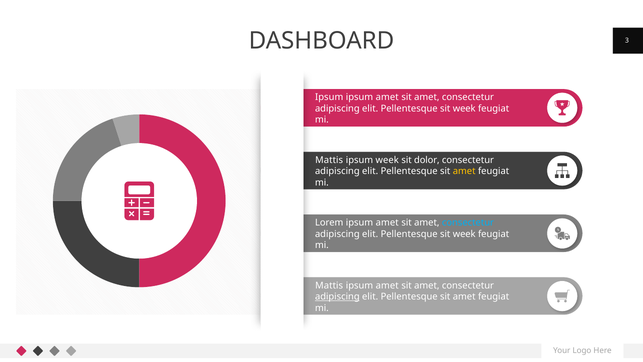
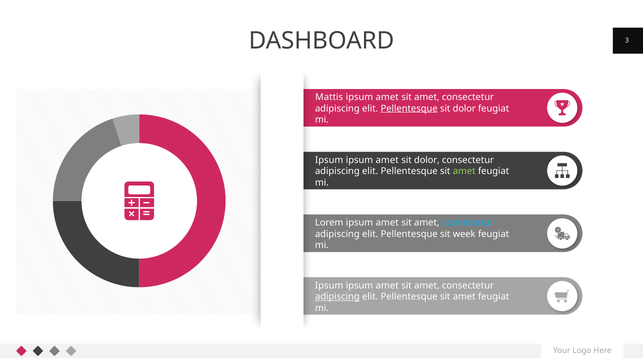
Ipsum at (329, 97): Ipsum -> Mattis
Pellentesque at (409, 108) underline: none -> present
week at (464, 108): week -> dolor
Mattis at (329, 160): Mattis -> Ipsum
week at (387, 160): week -> amet
amet at (464, 171) colour: yellow -> light green
Mattis at (329, 285): Mattis -> Ipsum
